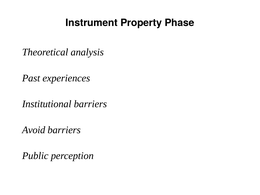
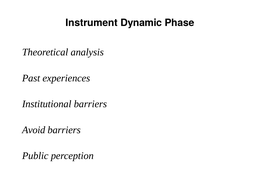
Property: Property -> Dynamic
